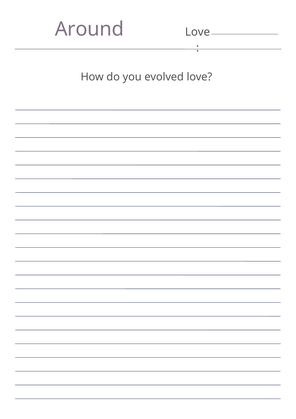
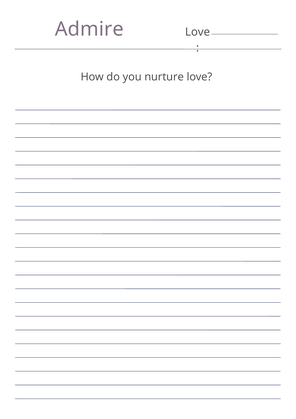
Around: Around -> Admire
evolved: evolved -> nurture
